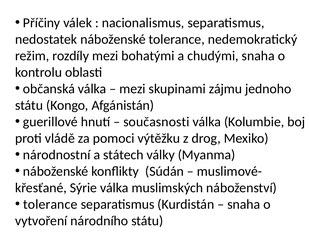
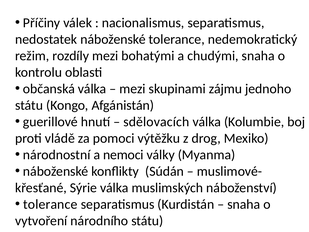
současnosti: současnosti -> sdělovacích
státech: státech -> nemoci
